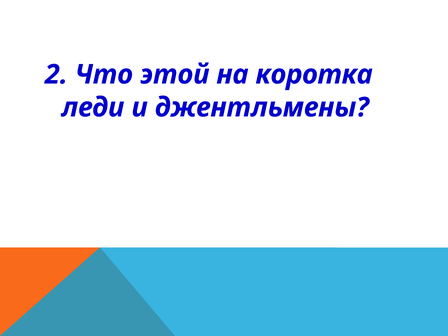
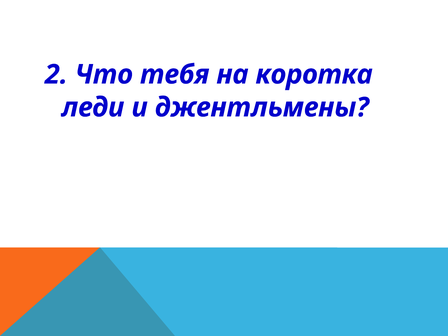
этой: этой -> тебя
